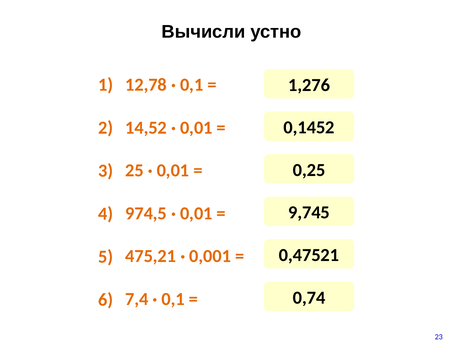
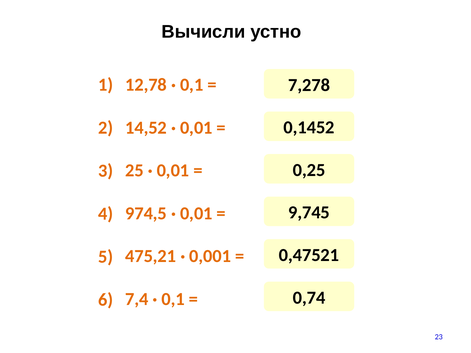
1,276: 1,276 -> 7,278
